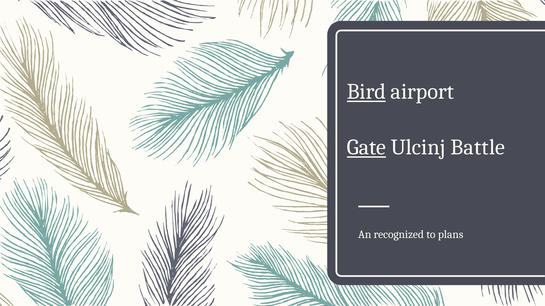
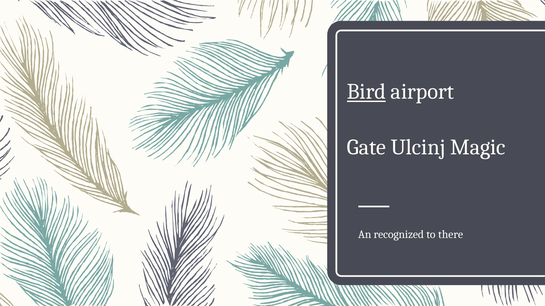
Gate underline: present -> none
Battle: Battle -> Magic
plans: plans -> there
